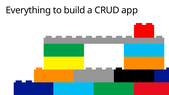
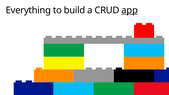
app underline: none -> present
